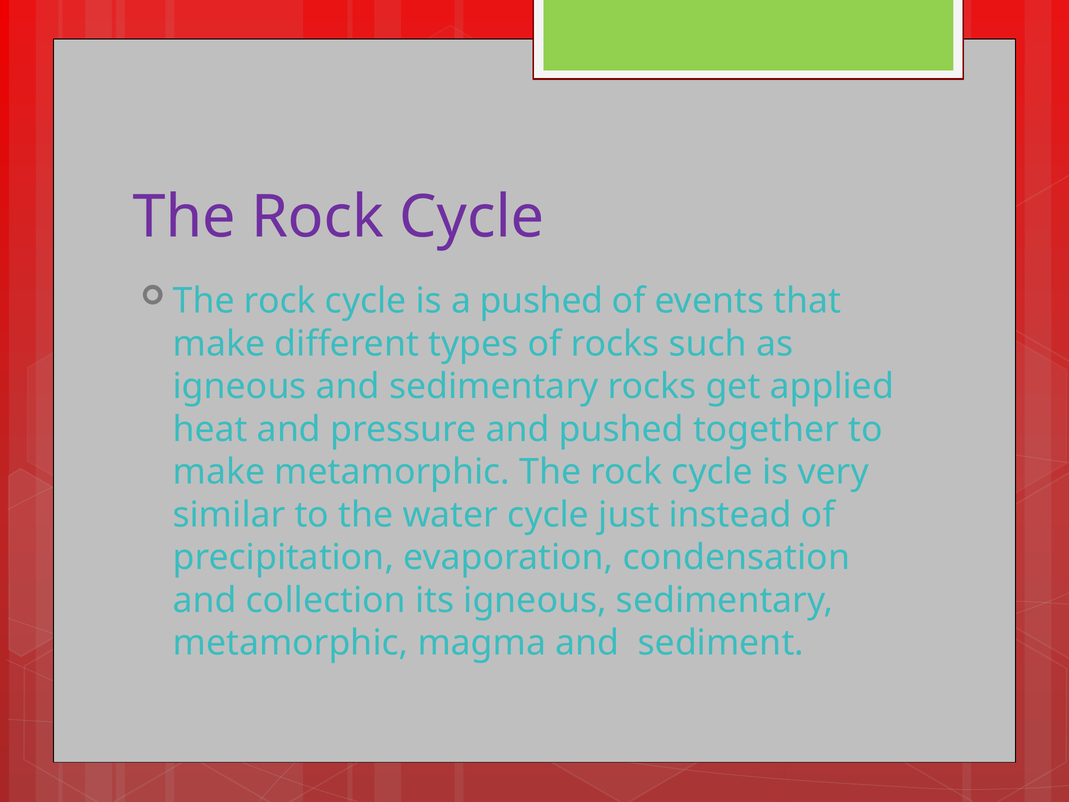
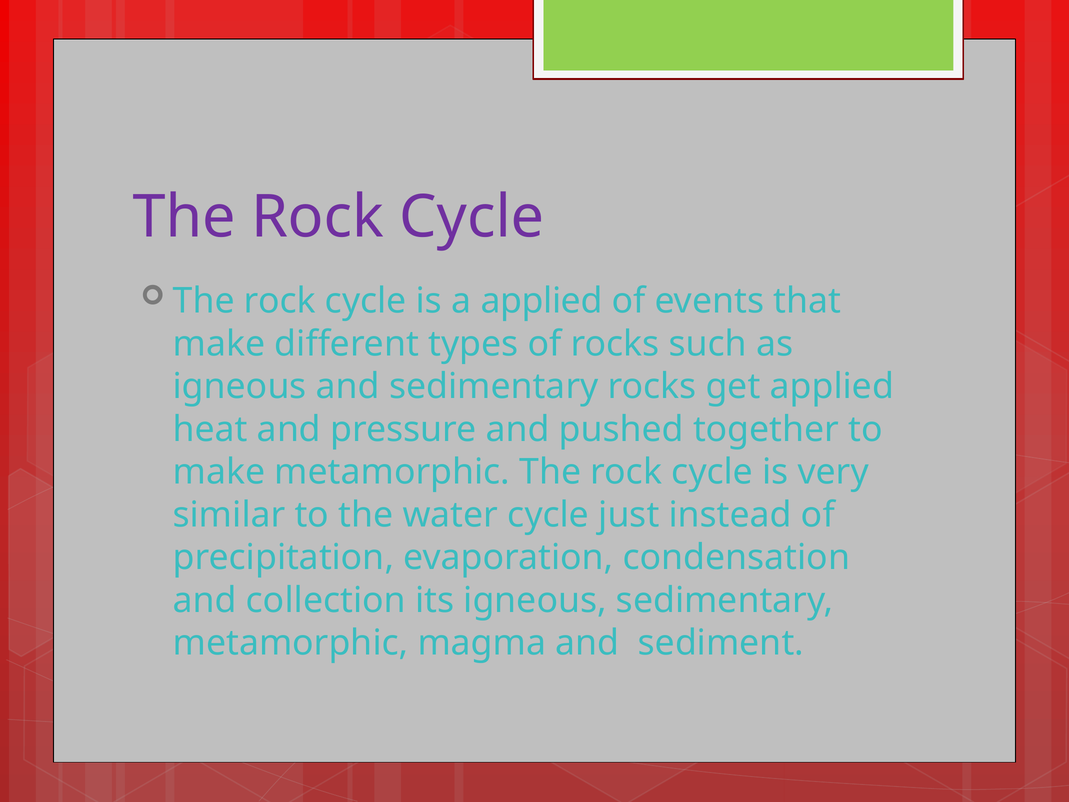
a pushed: pushed -> applied
